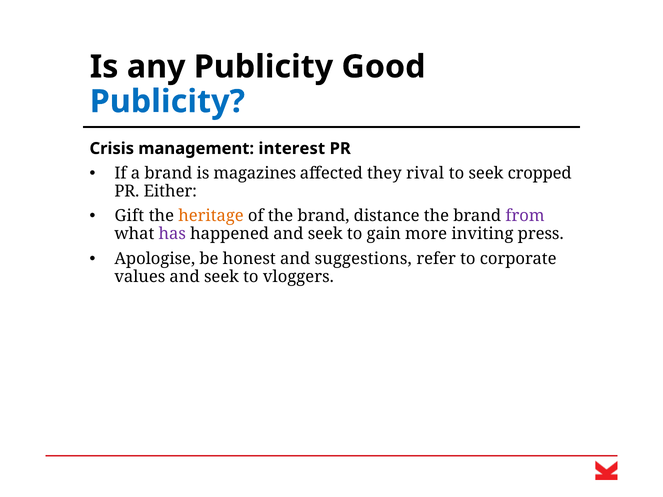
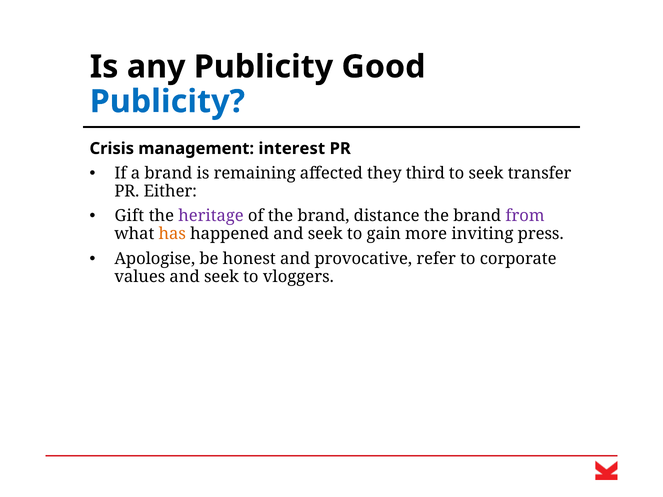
magazines: magazines -> remaining
rival: rival -> third
cropped: cropped -> transfer
heritage colour: orange -> purple
has colour: purple -> orange
suggestions: suggestions -> provocative
